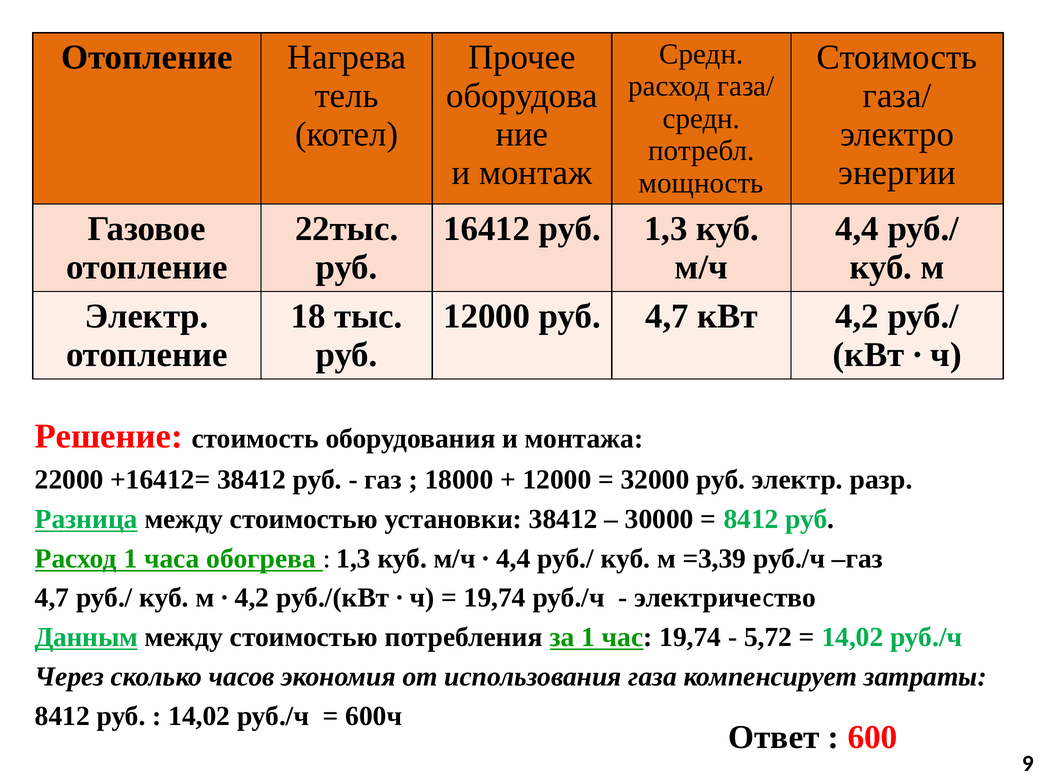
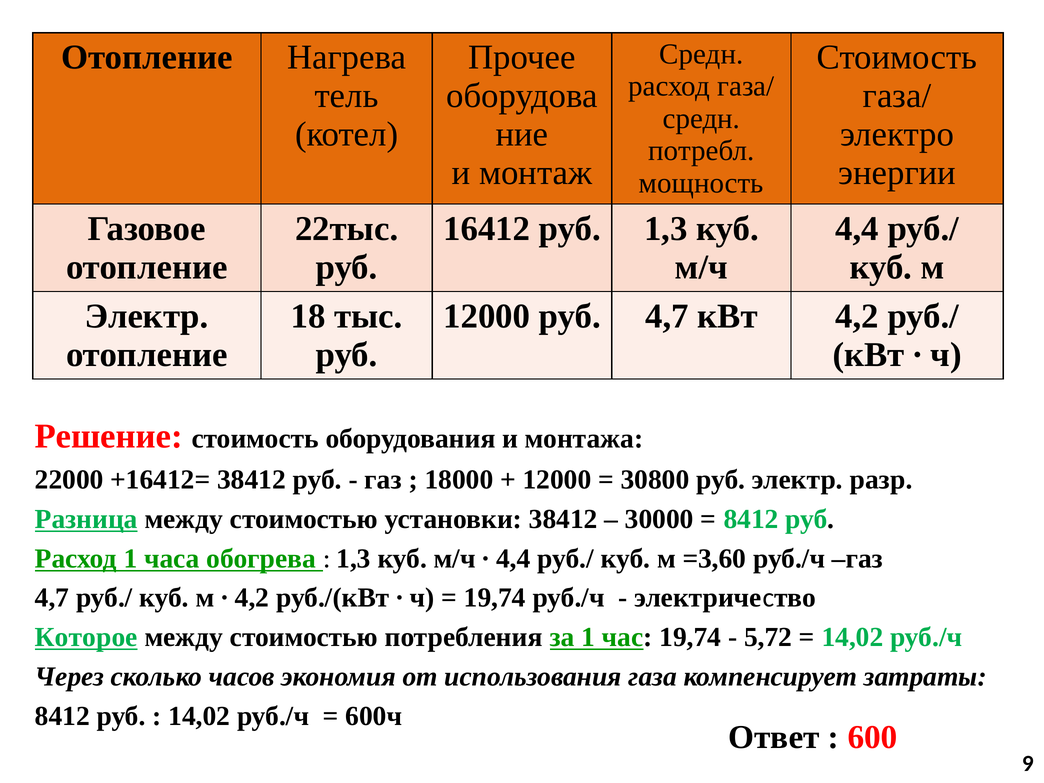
32000: 32000 -> 30800
=3,39: =3,39 -> =3,60
Данным: Данным -> Которое
